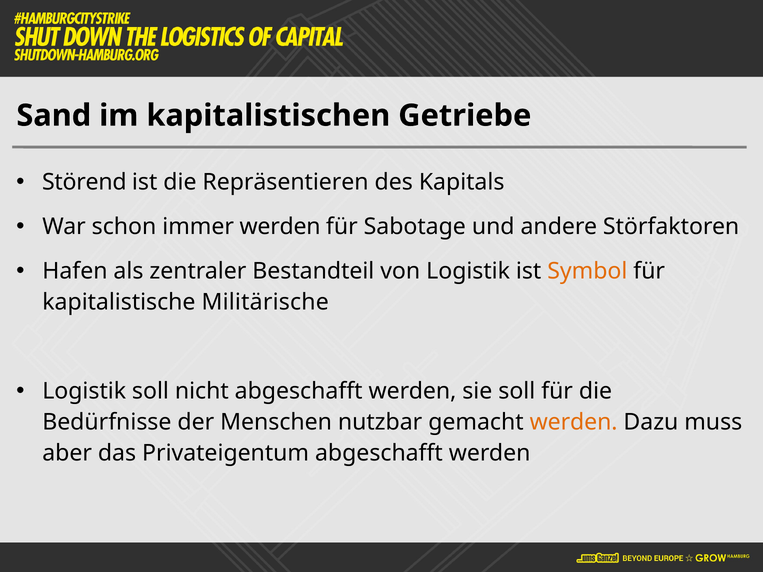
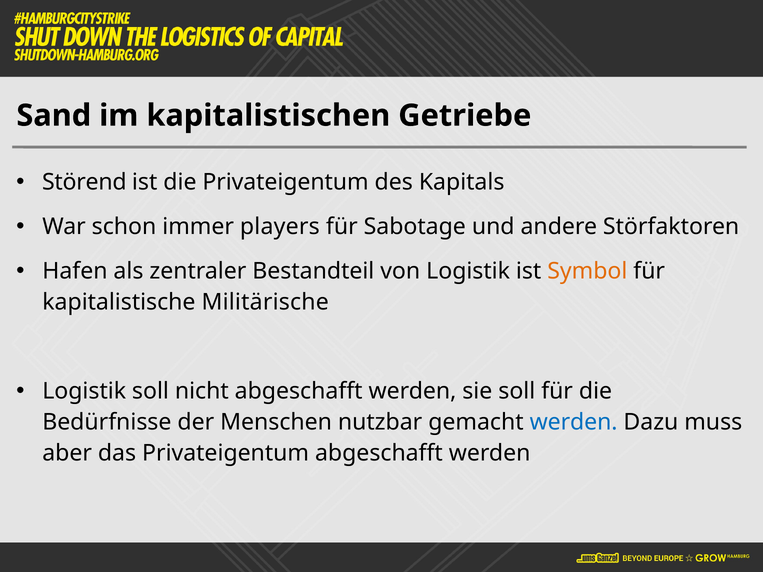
die Repräsentieren: Repräsentieren -> Privateigentum
immer werden: werden -> players
werden at (574, 422) colour: orange -> blue
